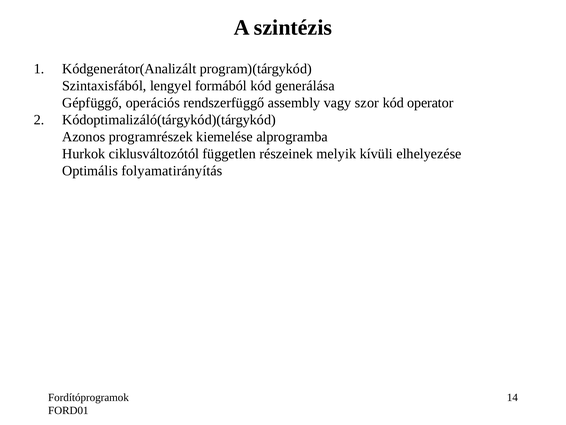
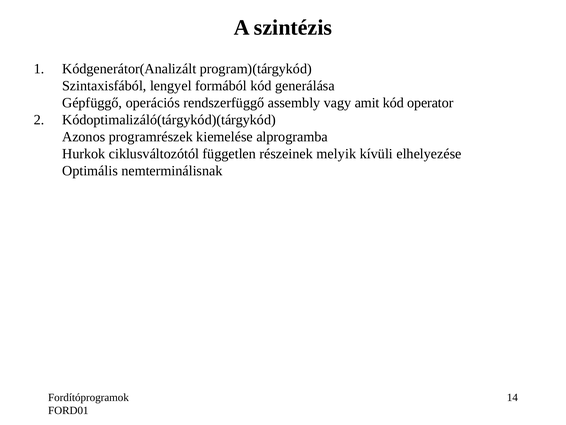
szor: szor -> amit
folyamatirányítás: folyamatirányítás -> nemterminálisnak
